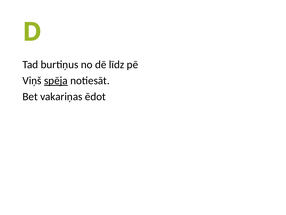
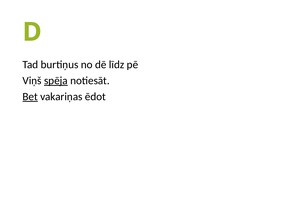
Bet underline: none -> present
